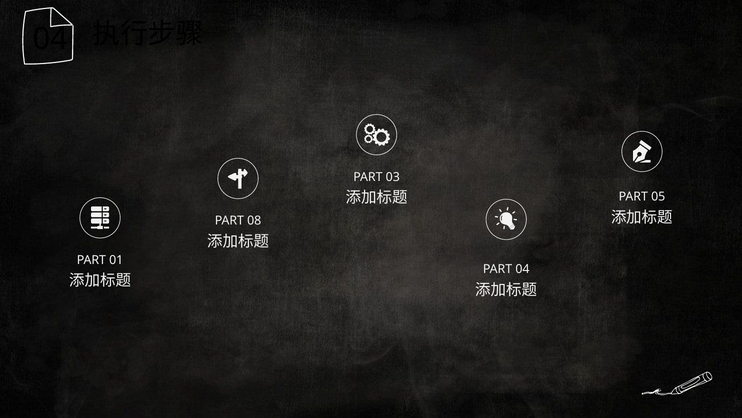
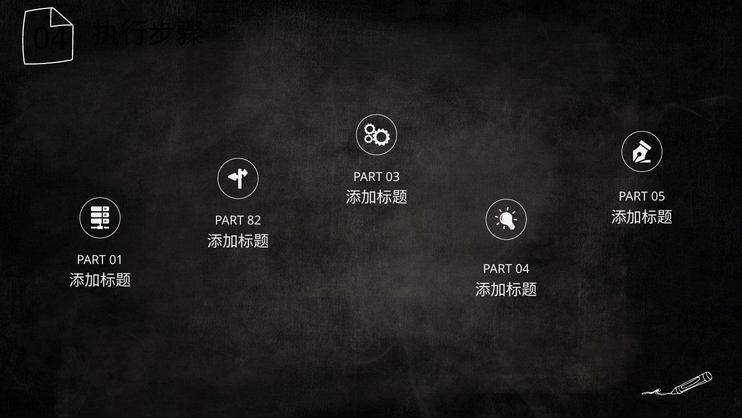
08: 08 -> 82
